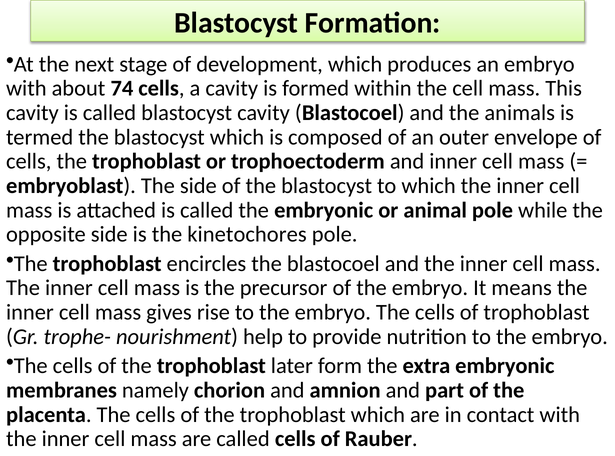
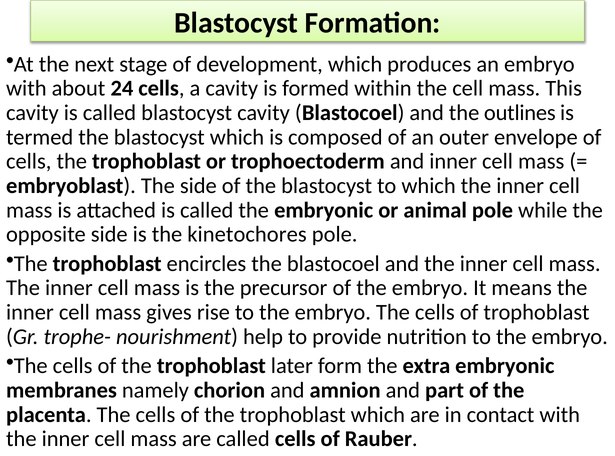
74: 74 -> 24
animals: animals -> outlines
